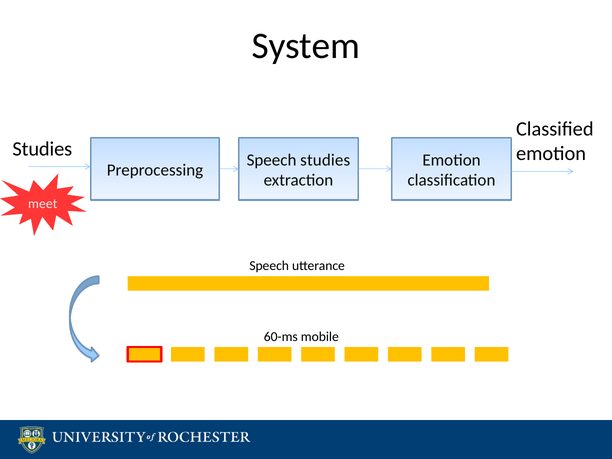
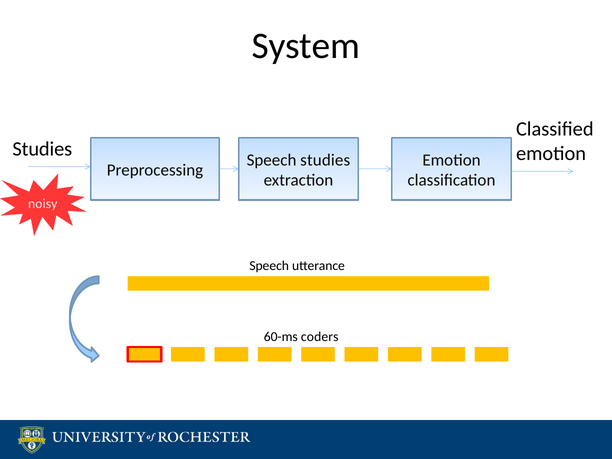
meet: meet -> noisy
mobile: mobile -> coders
